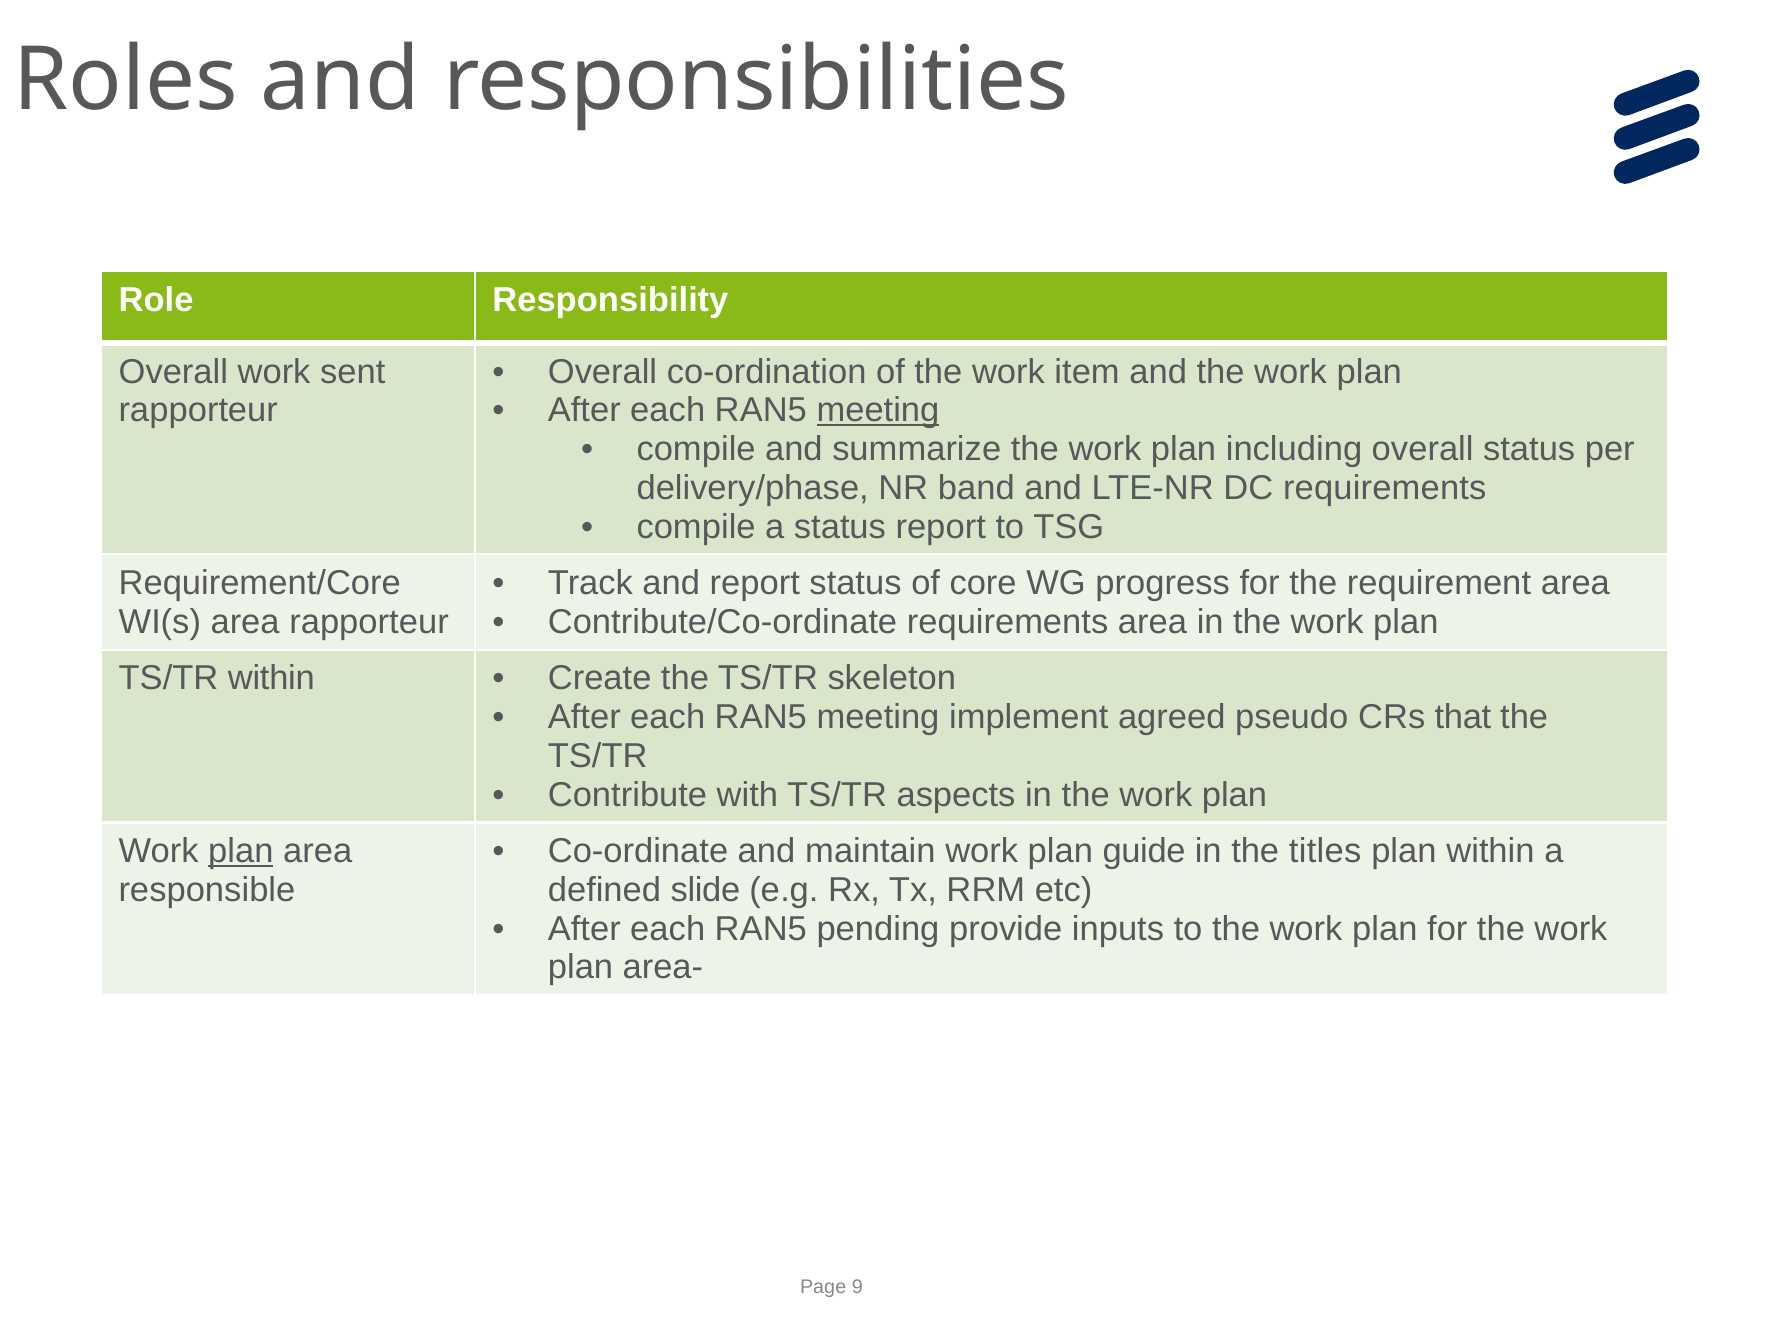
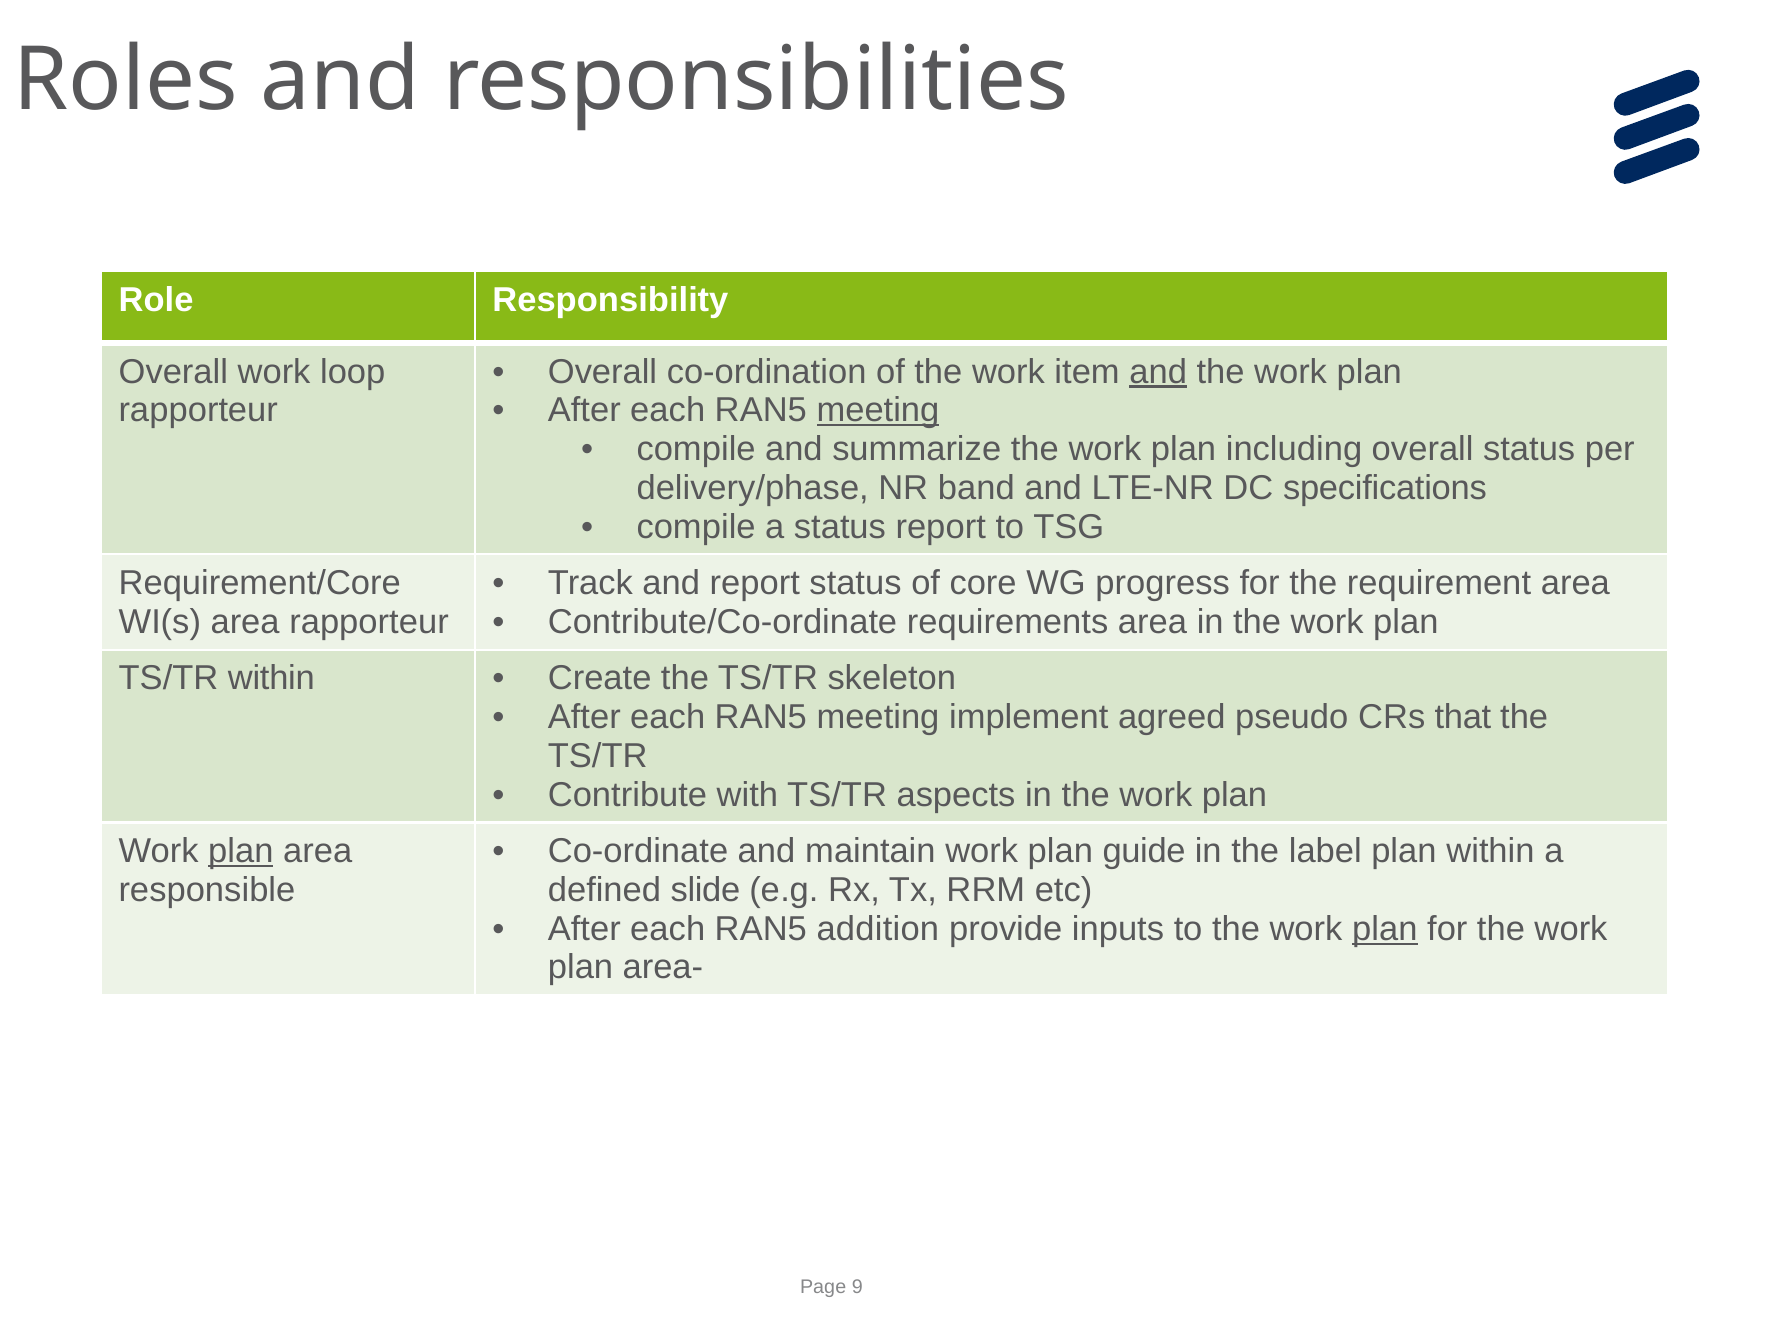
sent: sent -> loop
and at (1158, 372) underline: none -> present
DC requirements: requirements -> specifications
titles: titles -> label
pending: pending -> addition
plan at (1385, 929) underline: none -> present
